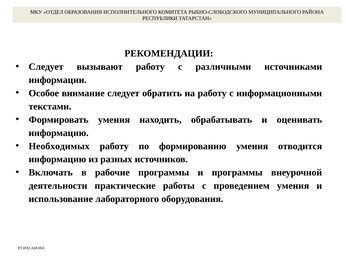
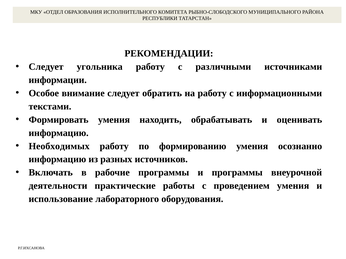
вызывают: вызывают -> угольника
отводится: отводится -> осознанно
